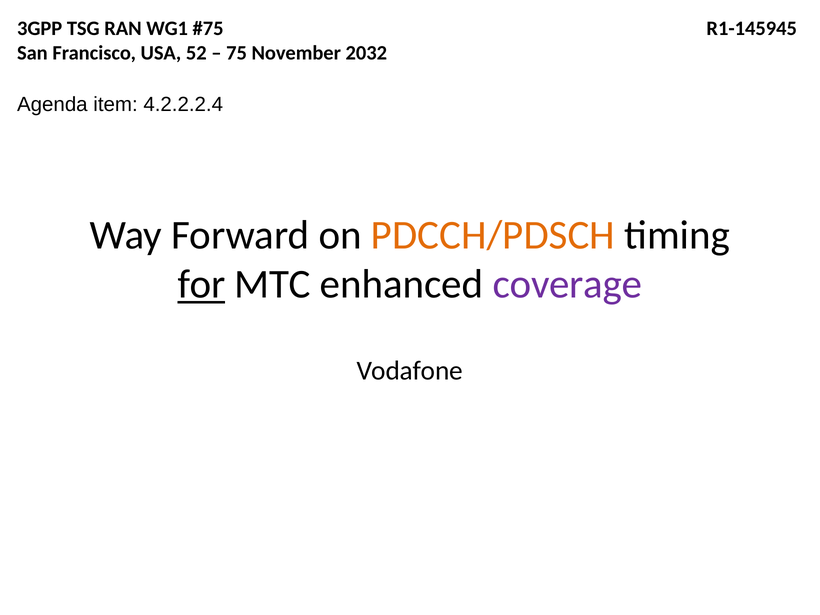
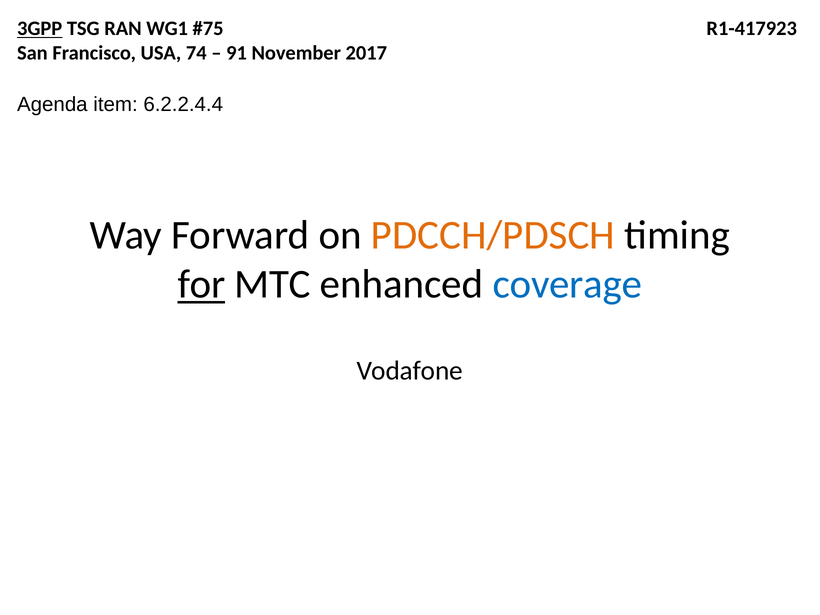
3GPP underline: none -> present
R1-145945: R1-145945 -> R1-417923
52: 52 -> 74
75: 75 -> 91
2032: 2032 -> 2017
4.2.2.2.4: 4.2.2.2.4 -> 6.2.2.4.4
coverage colour: purple -> blue
